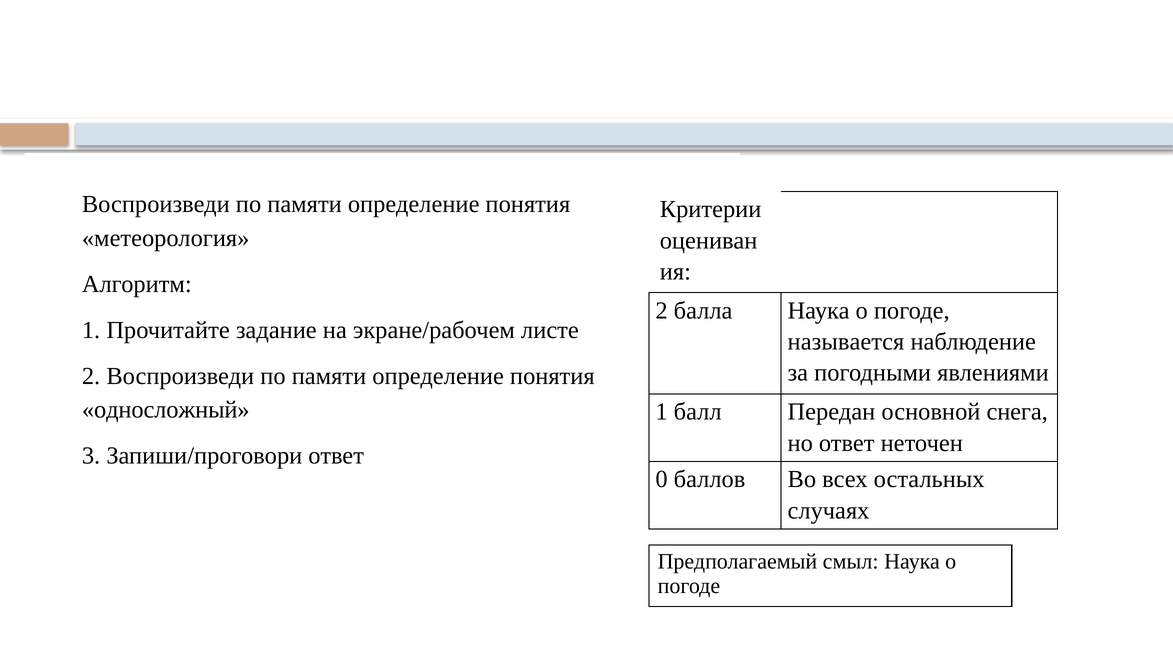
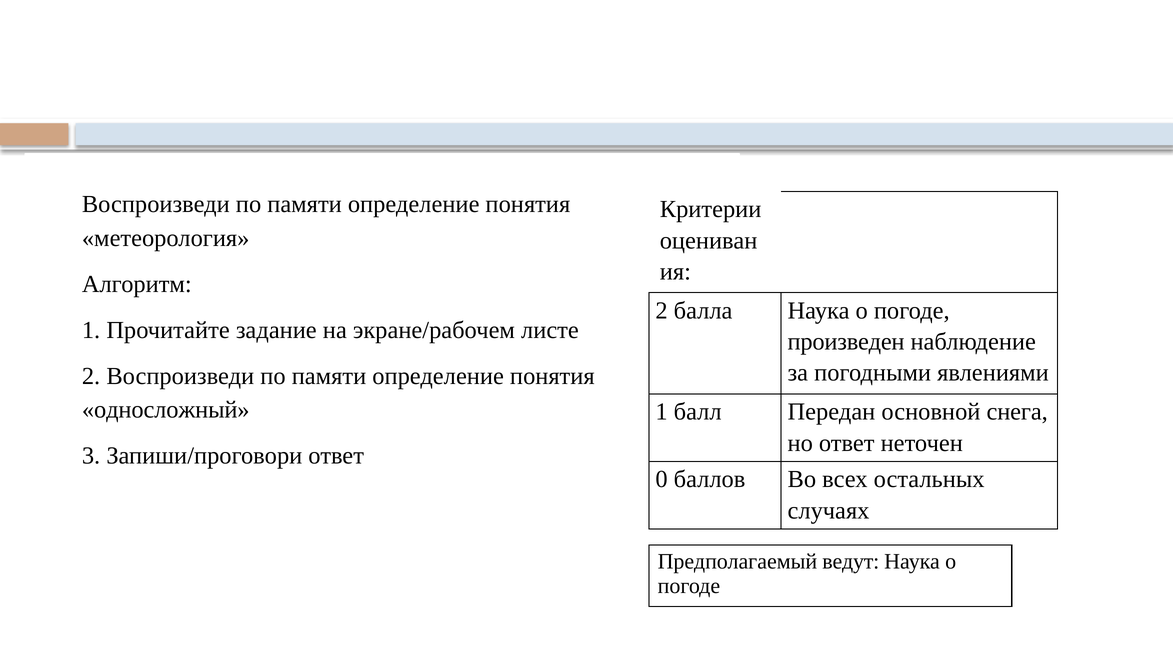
называется: называется -> произведен
смыл: смыл -> ведут
